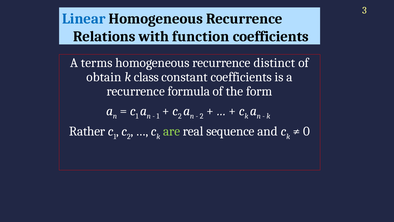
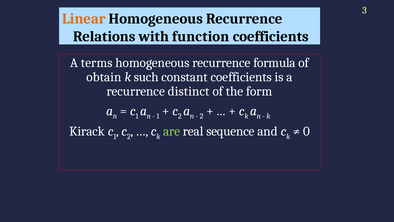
Linear colour: blue -> orange
distinct: distinct -> formula
class: class -> such
formula: formula -> distinct
Rather: Rather -> Kirack
